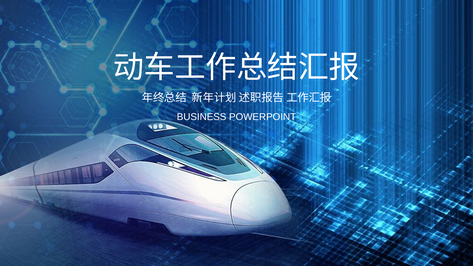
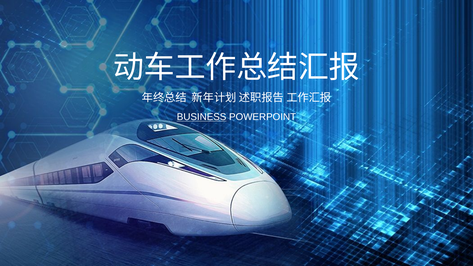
BUSINESS underline: none -> present
